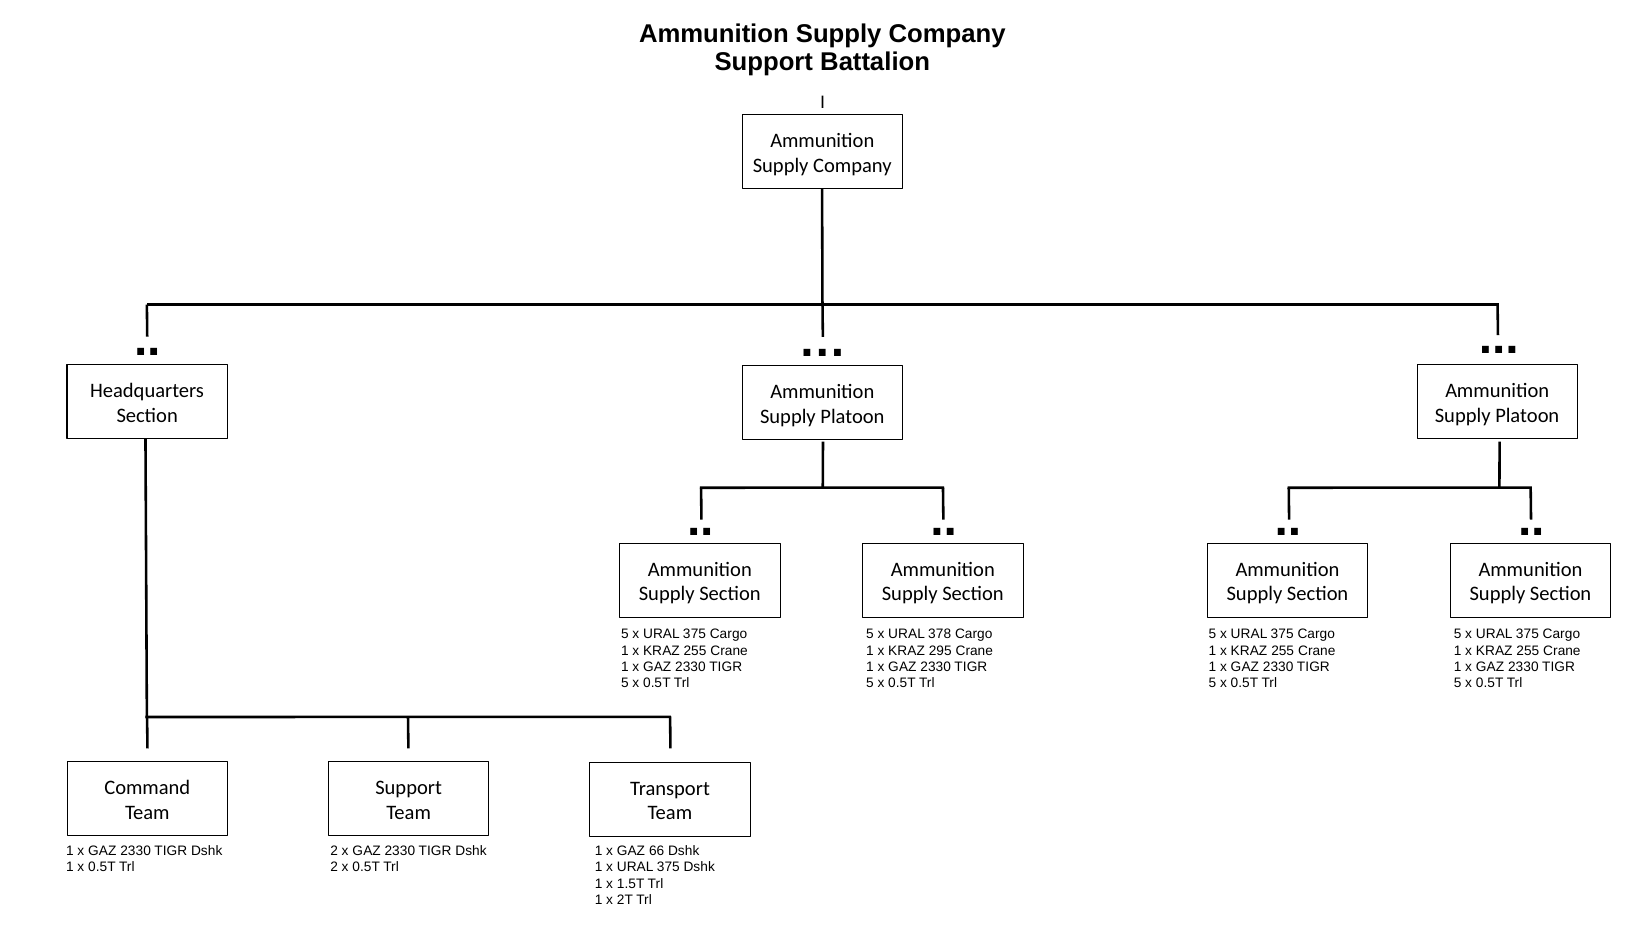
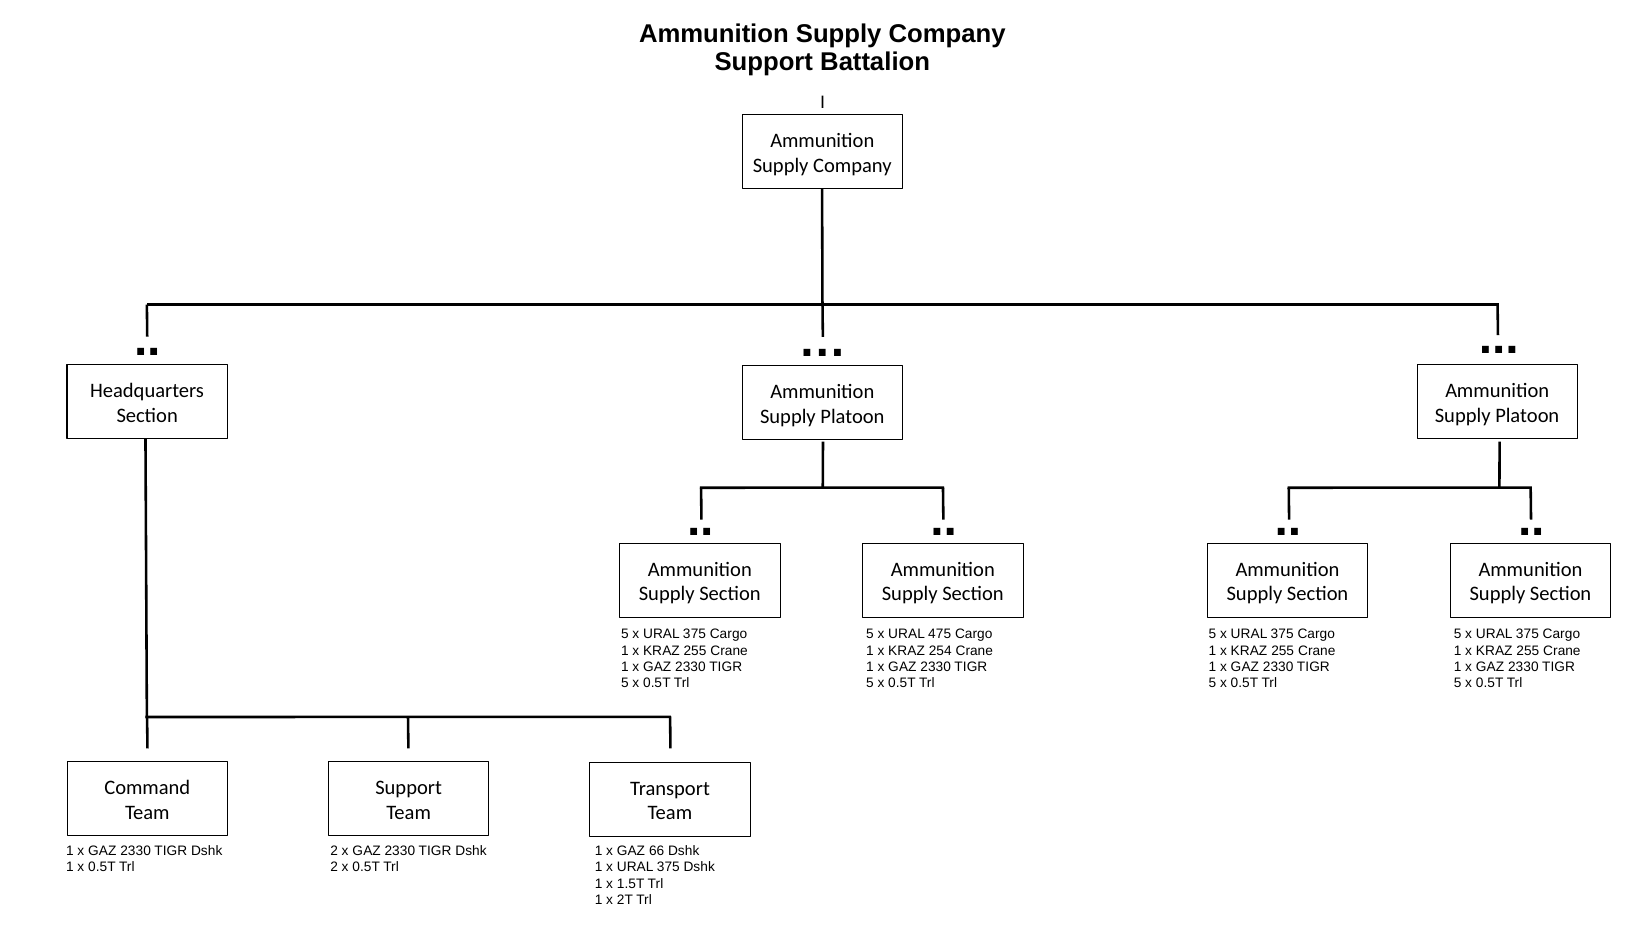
378: 378 -> 475
295: 295 -> 254
